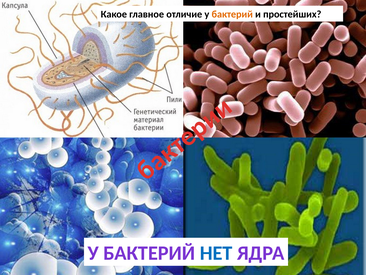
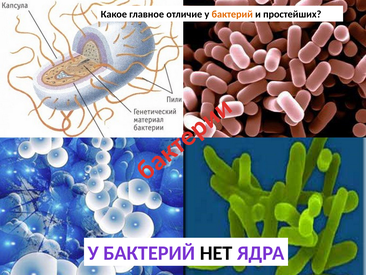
НЕТ colour: blue -> black
